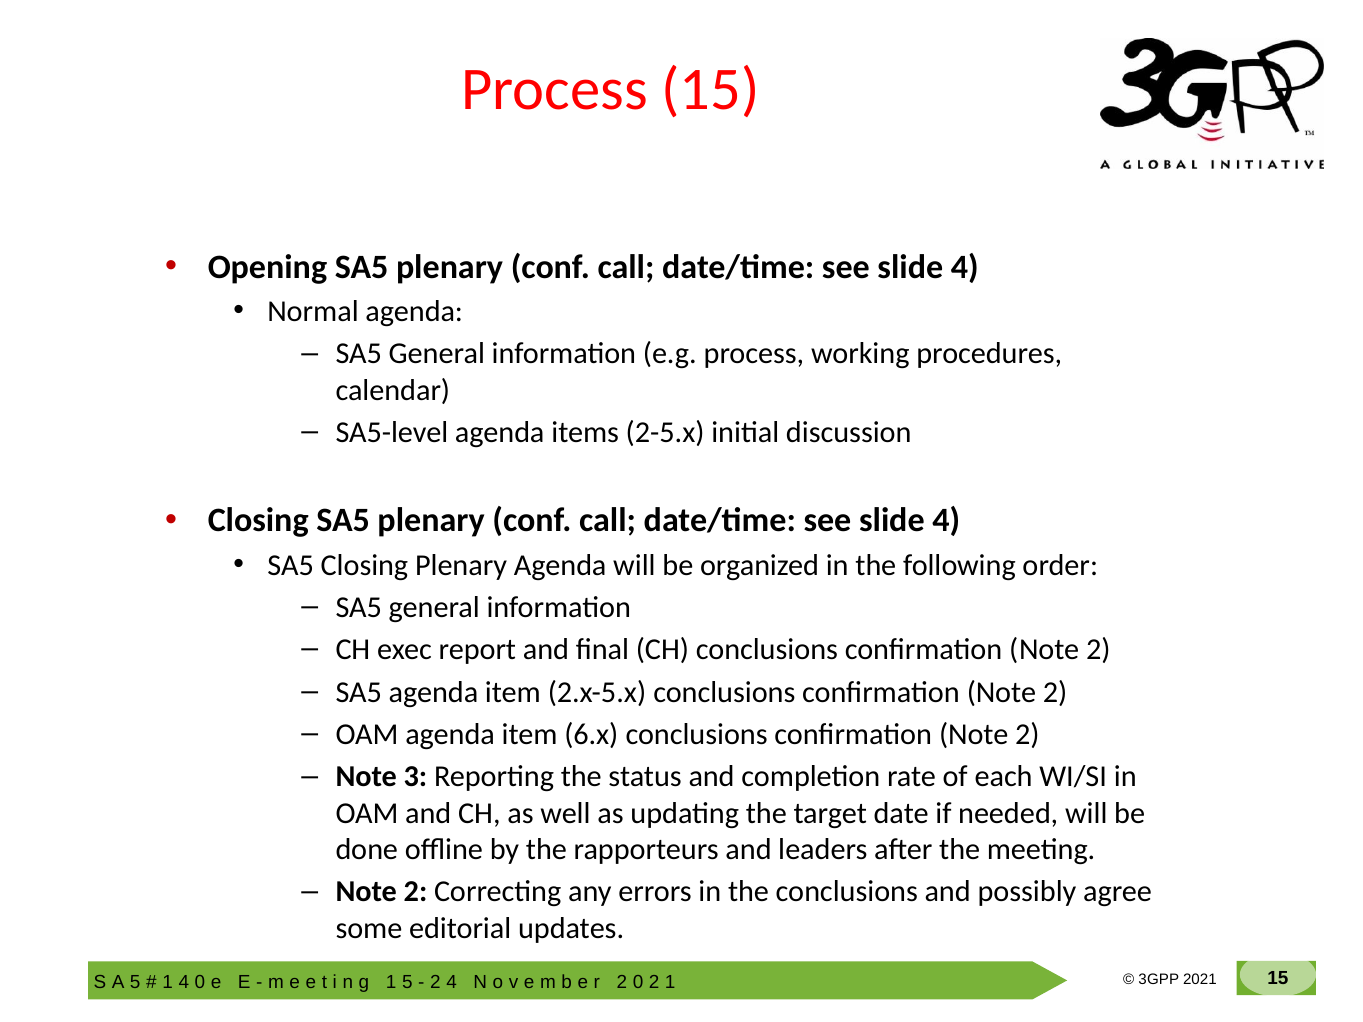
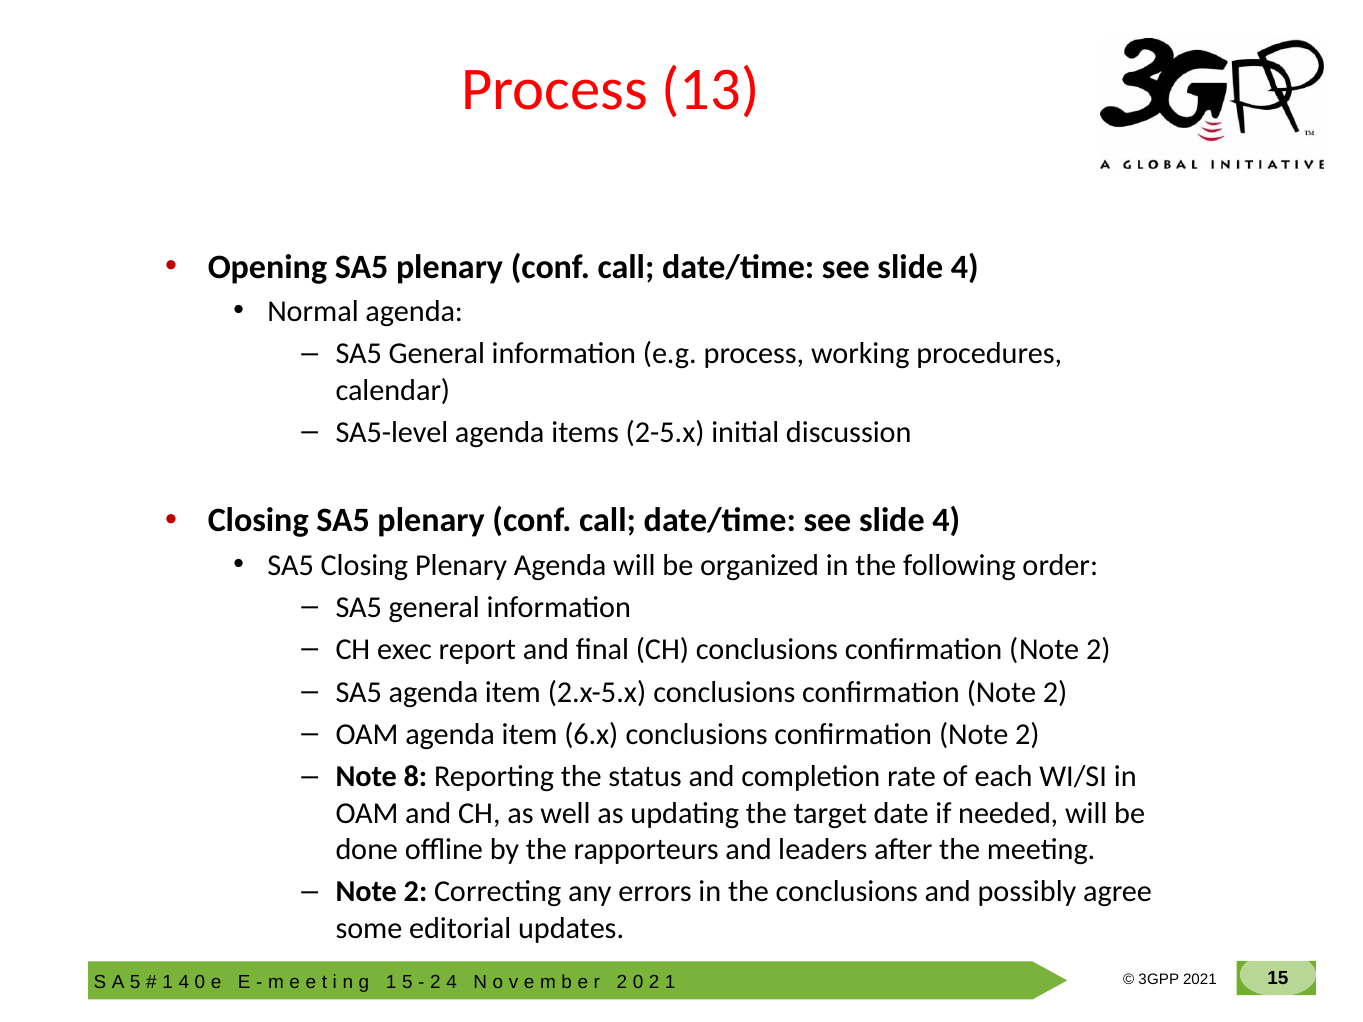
Process 15: 15 -> 13
3: 3 -> 8
